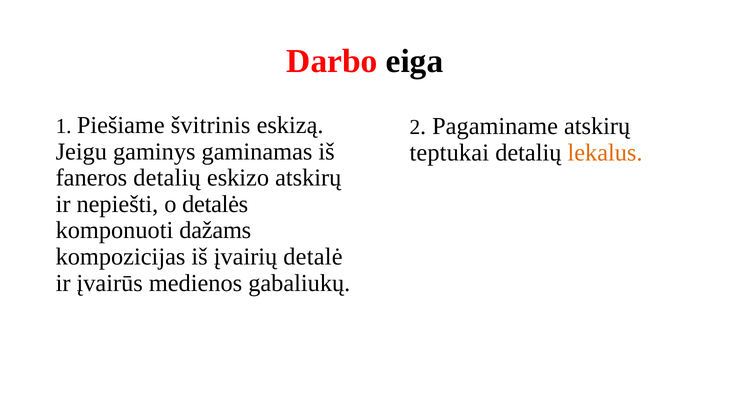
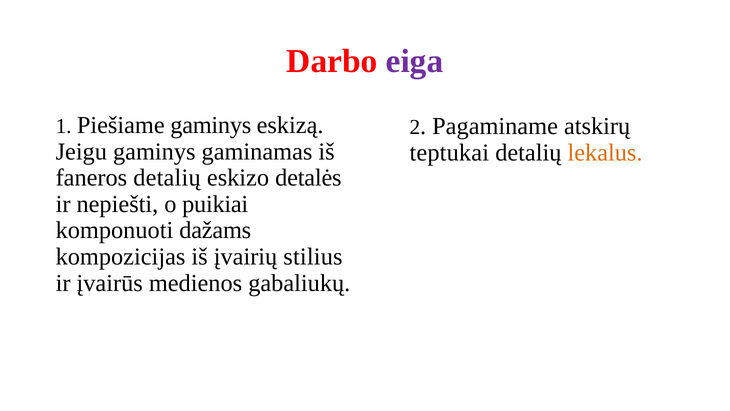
eiga colour: black -> purple
Piešiame švitrinis: švitrinis -> gaminys
eskizo atskirų: atskirų -> detalės
detalės: detalės -> puikiai
detalė: detalė -> stilius
